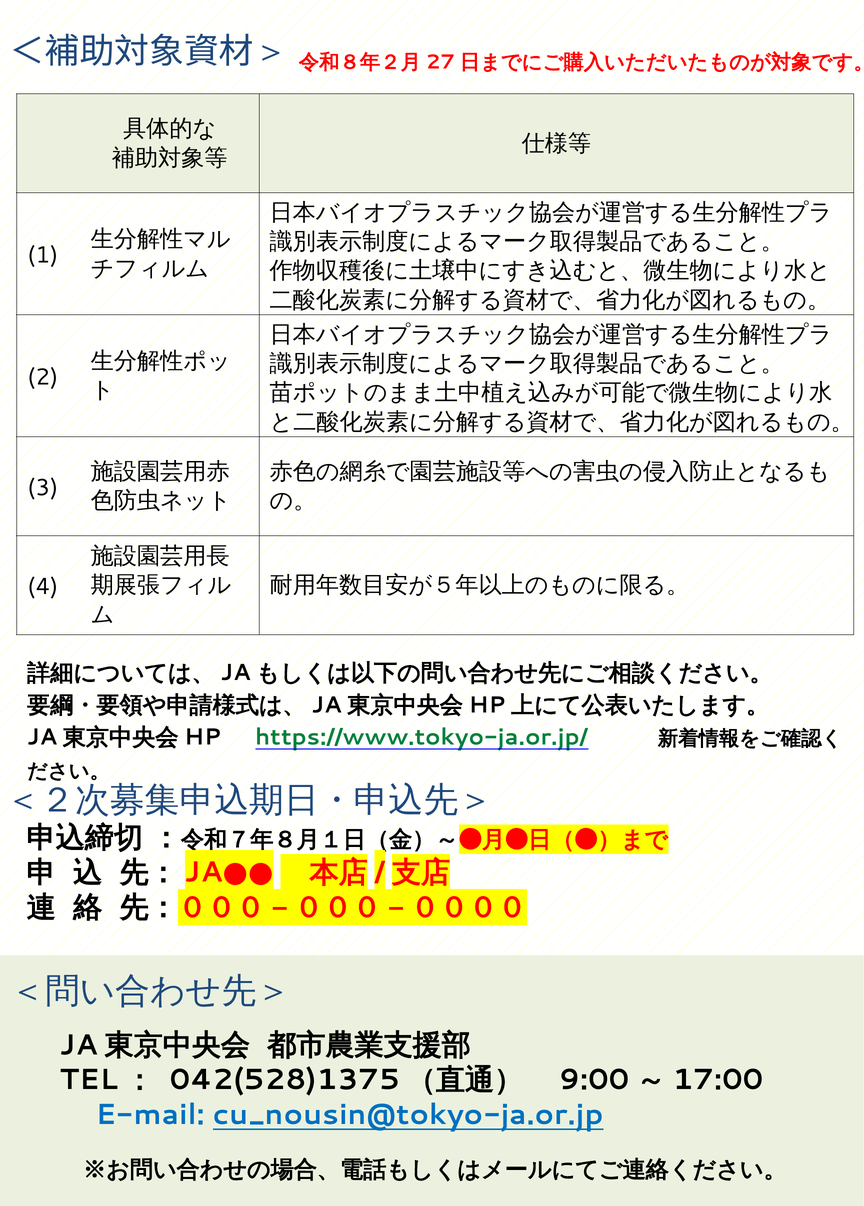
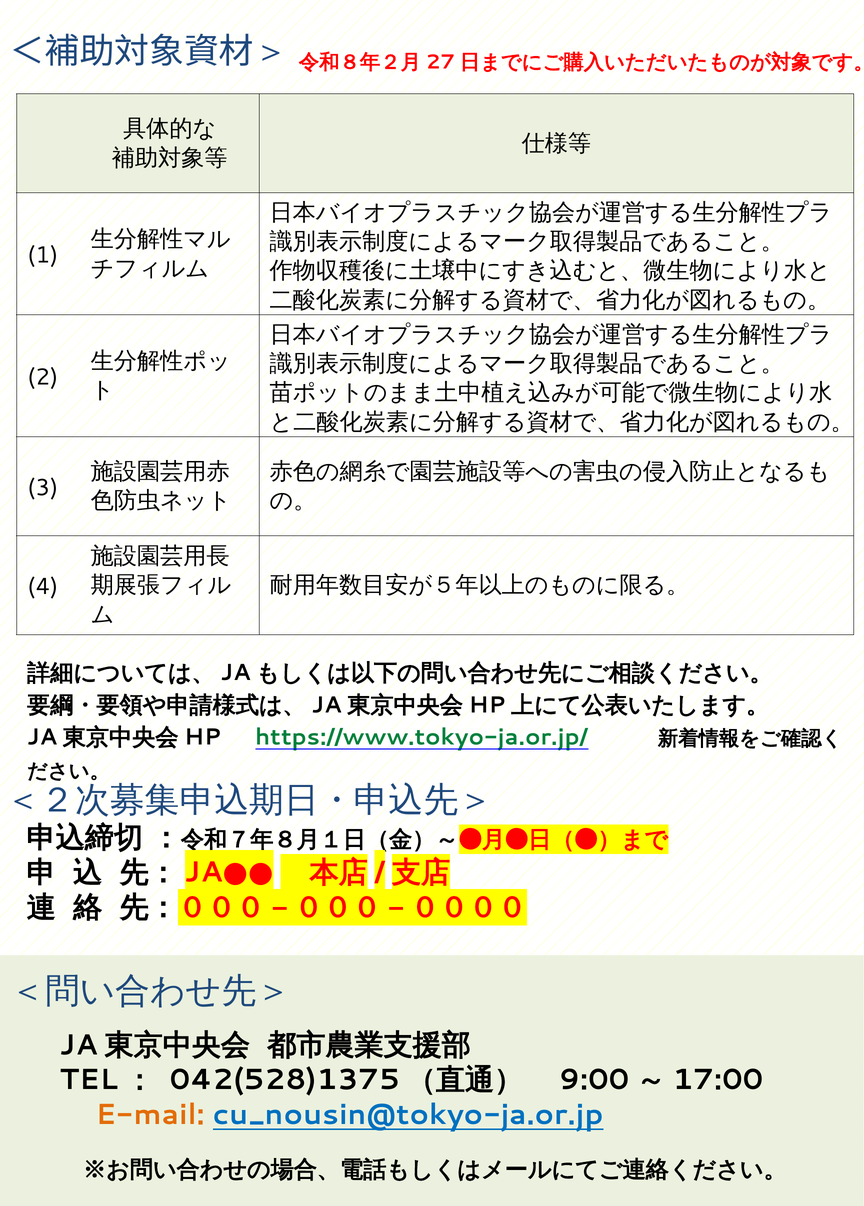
E-mail colour: blue -> orange
